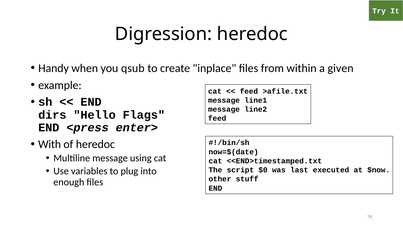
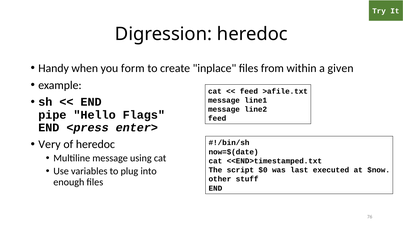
qsub: qsub -> form
dirs: dirs -> pipe
With: With -> Very
